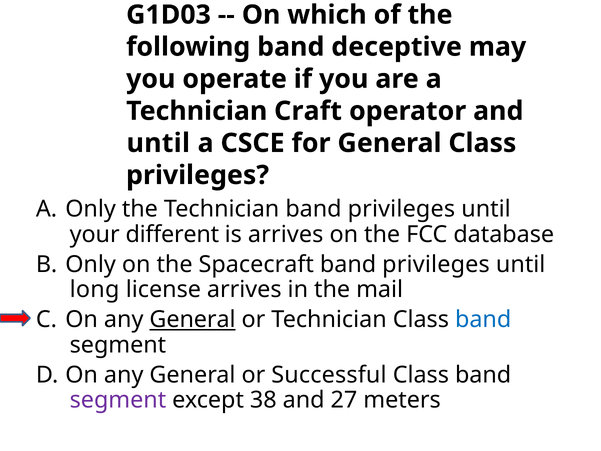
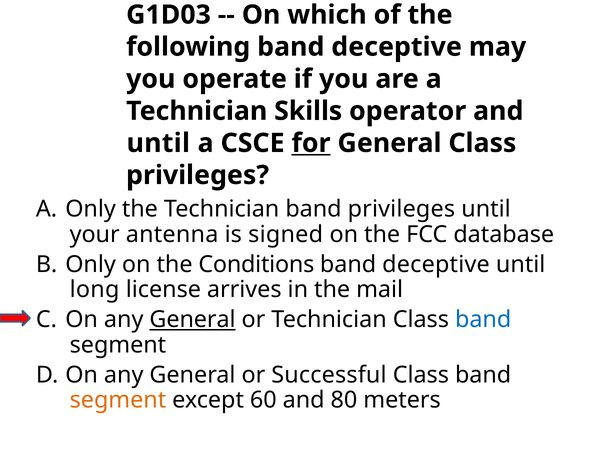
Craft: Craft -> Skills
for underline: none -> present
different: different -> antenna
is arrives: arrives -> signed
Spacecraft: Spacecraft -> Conditions
privileges at (436, 264): privileges -> deceptive
segment at (118, 400) colour: purple -> orange
38: 38 -> 60
27: 27 -> 80
